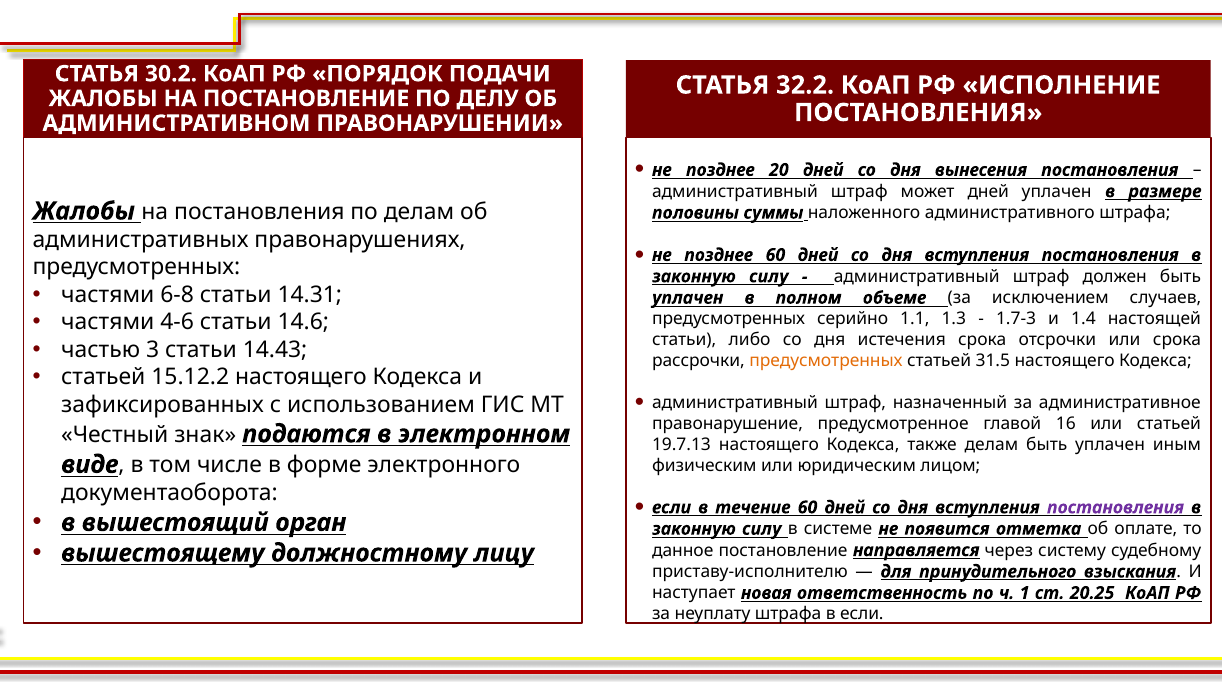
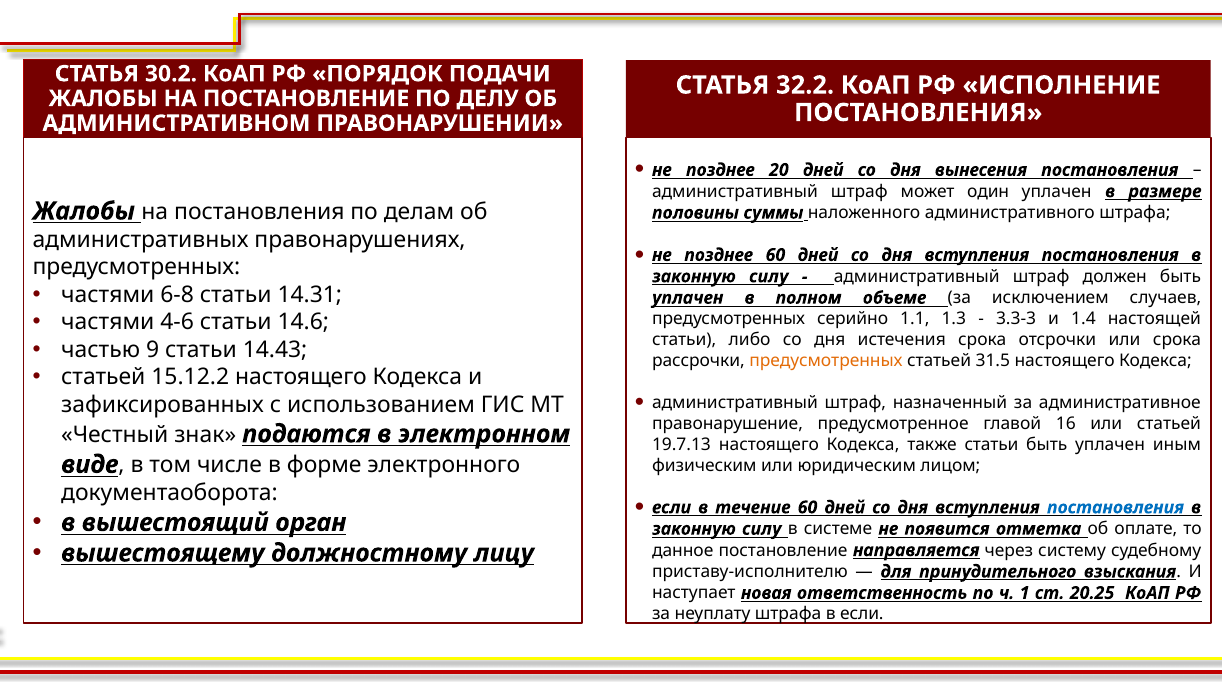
может дней: дней -> один
1.7-3: 1.7-3 -> 3.3-3
3: 3 -> 9
также делам: делам -> статьи
постановления at (1116, 508) colour: purple -> blue
